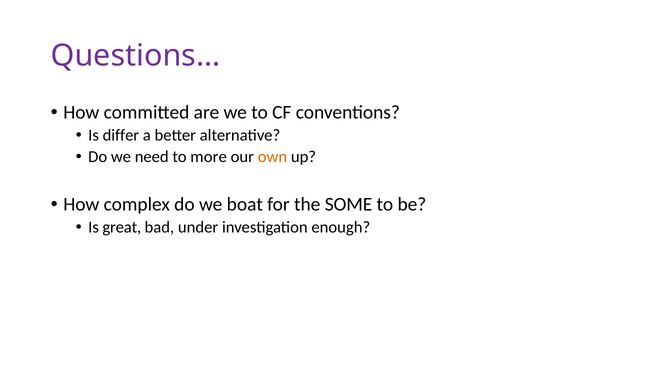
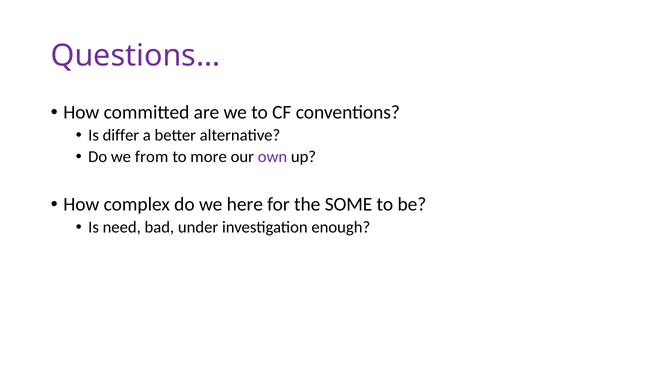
need: need -> from
own colour: orange -> purple
boat: boat -> here
great: great -> need
